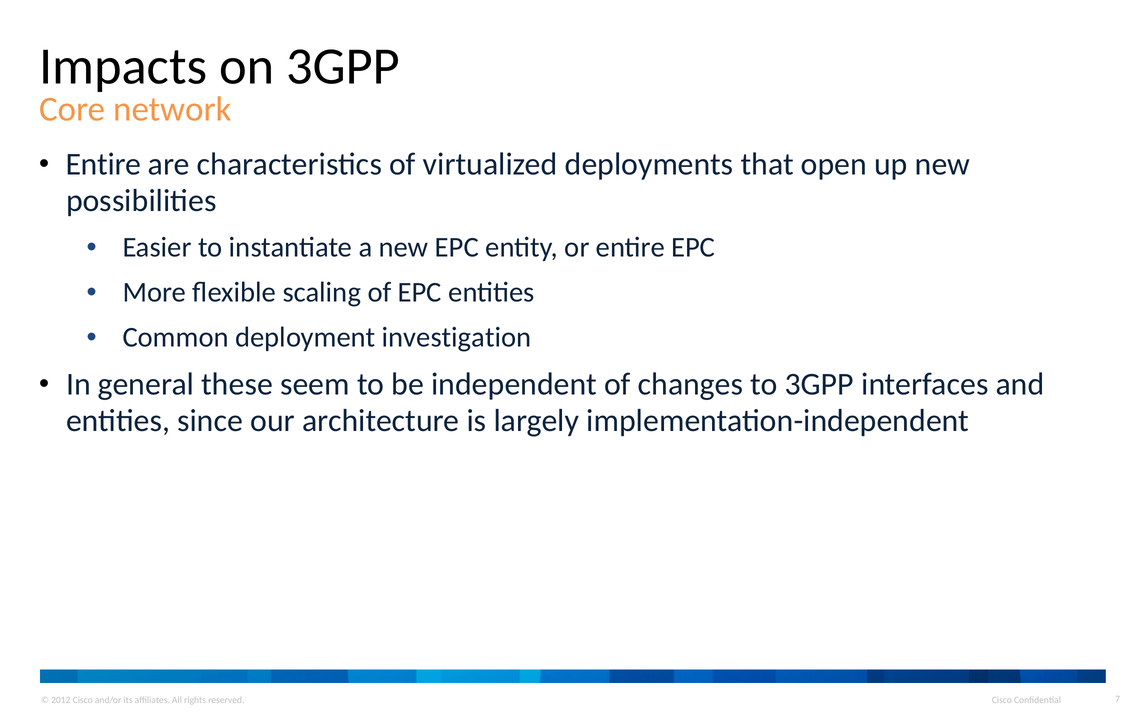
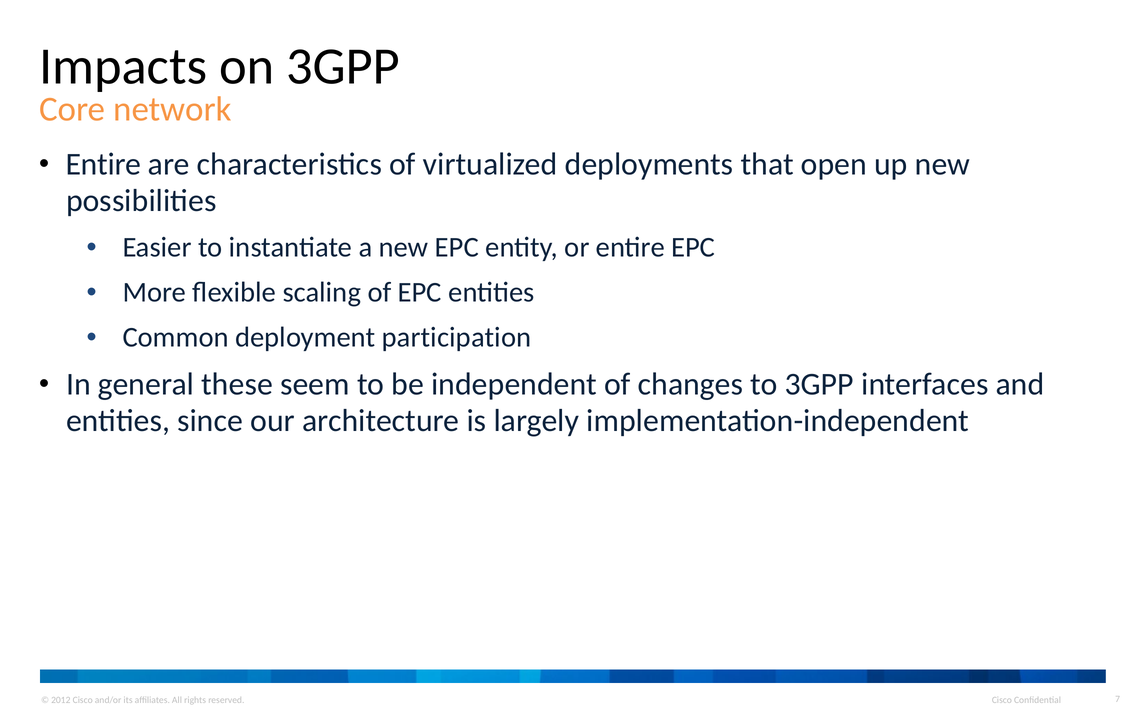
investigation: investigation -> participation
